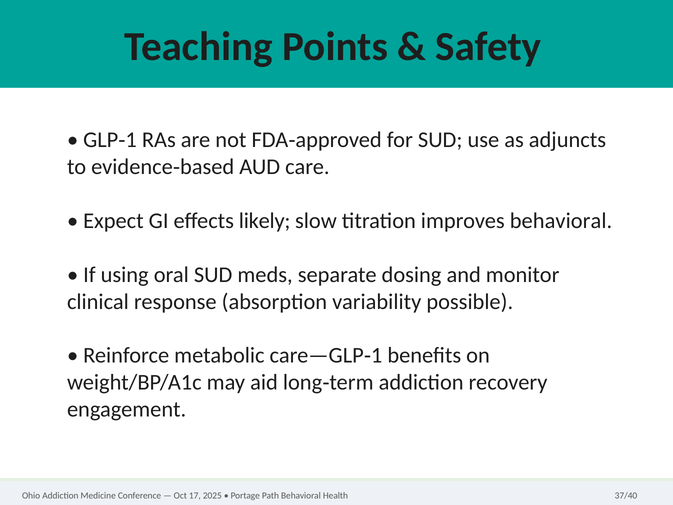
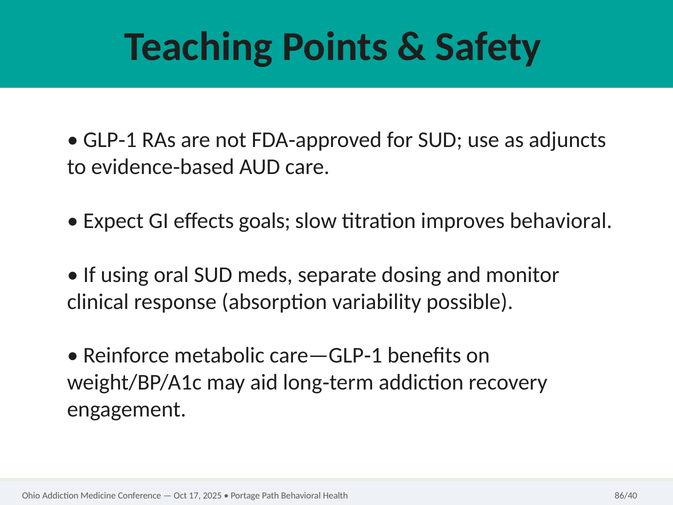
likely: likely -> goals
37/40: 37/40 -> 86/40
